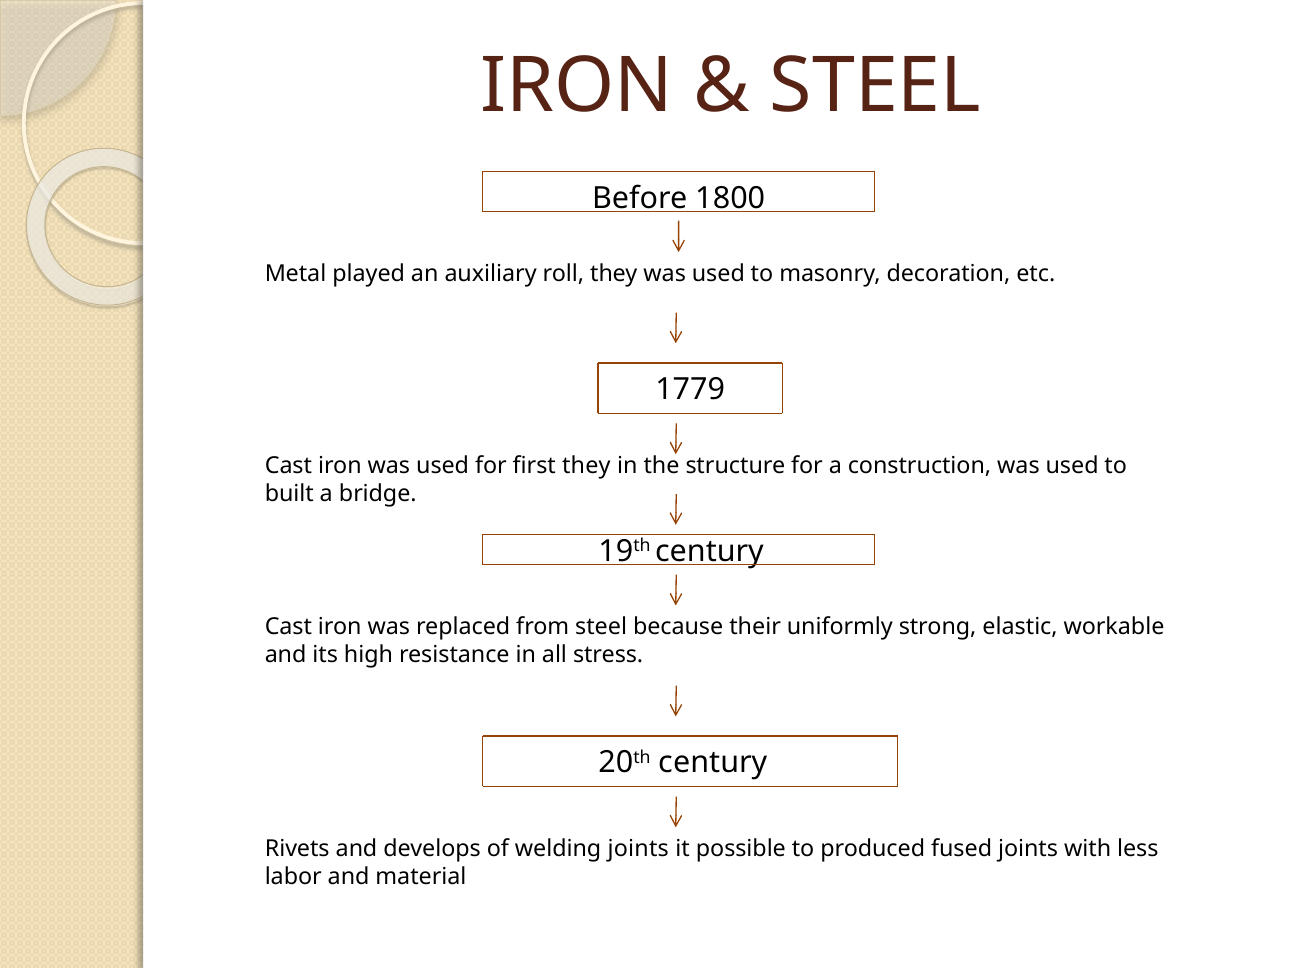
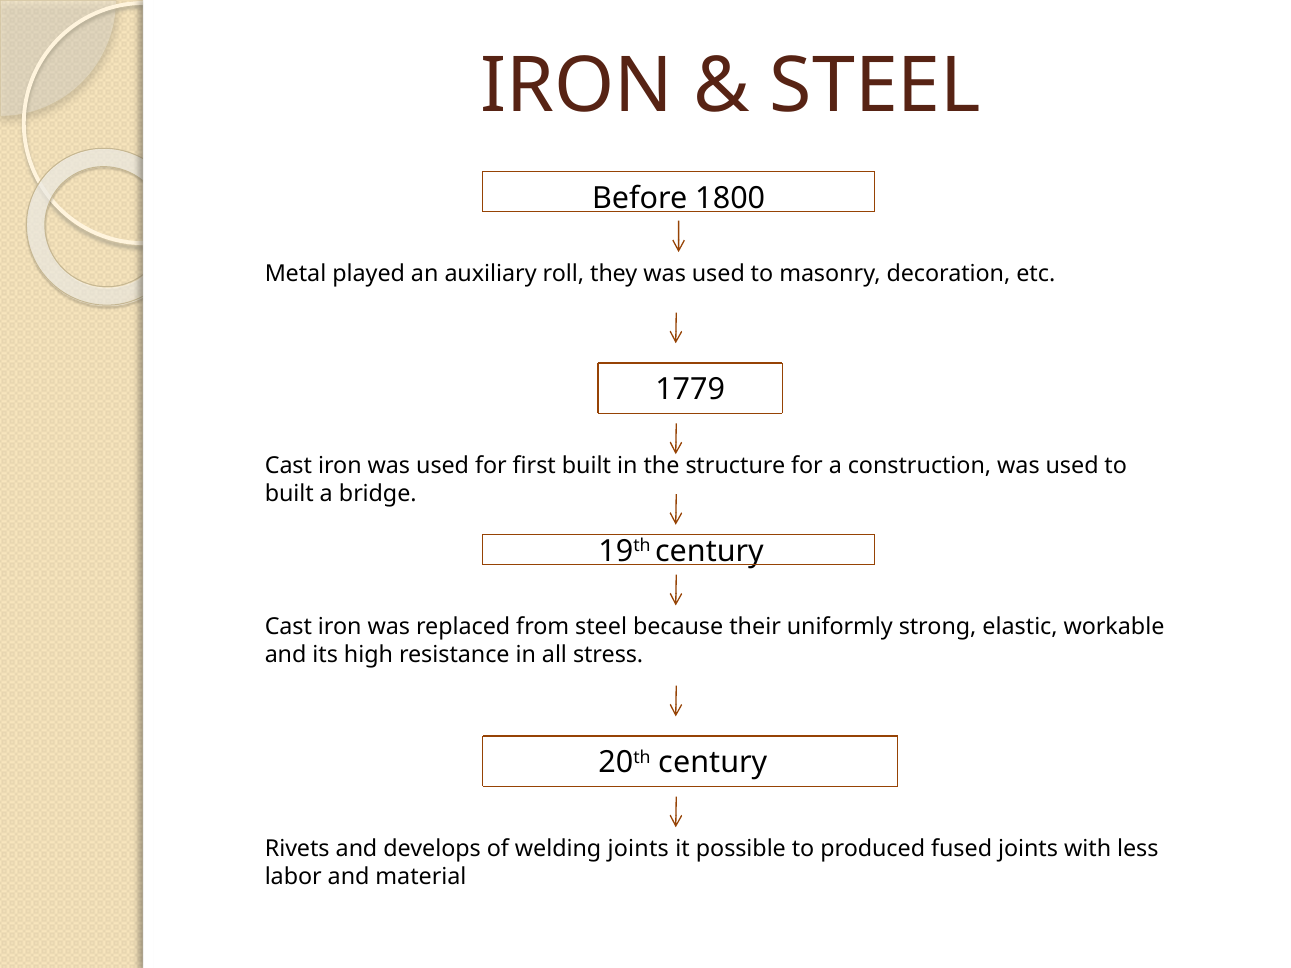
first they: they -> built
